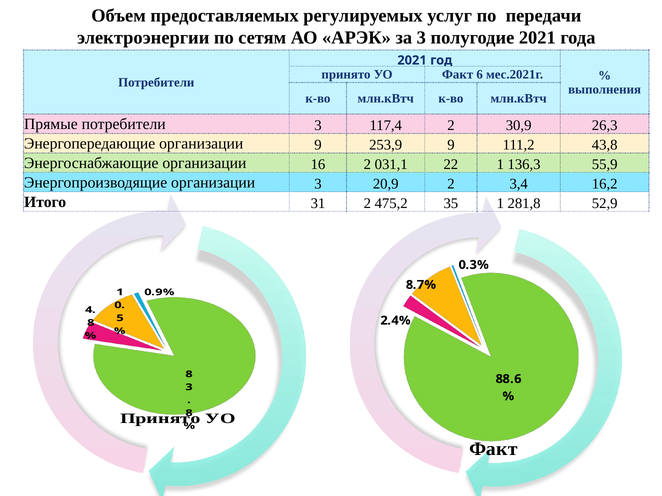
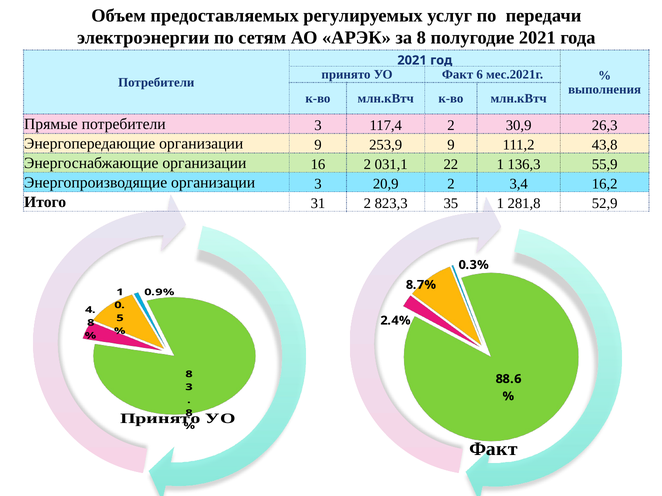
за 3: 3 -> 8
475,2: 475,2 -> 823,3
